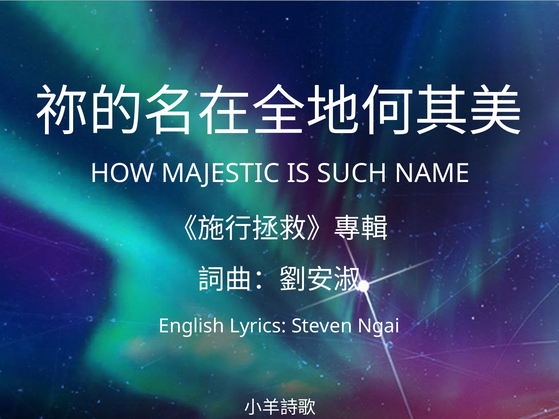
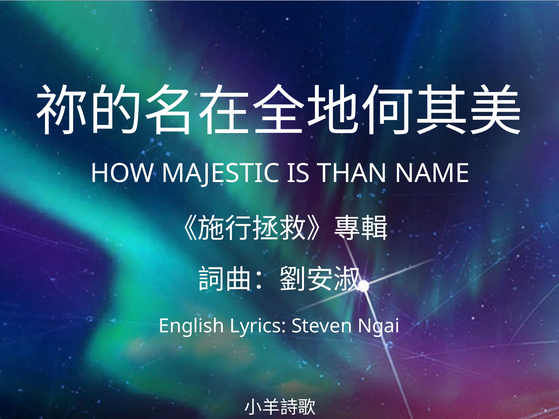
SUCH: SUCH -> THAN
